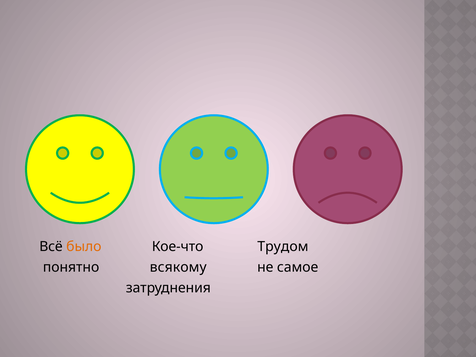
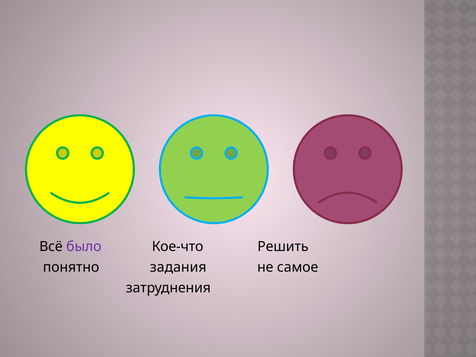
было colour: orange -> purple
Трудом: Трудом -> Решить
всякому: всякому -> задания
